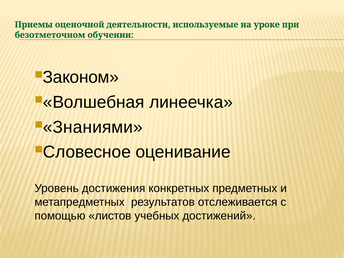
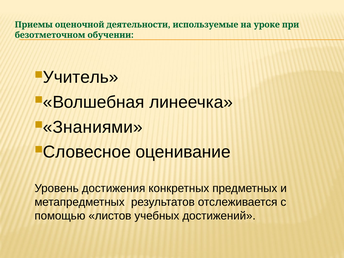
Законом: Законом -> Учитель
